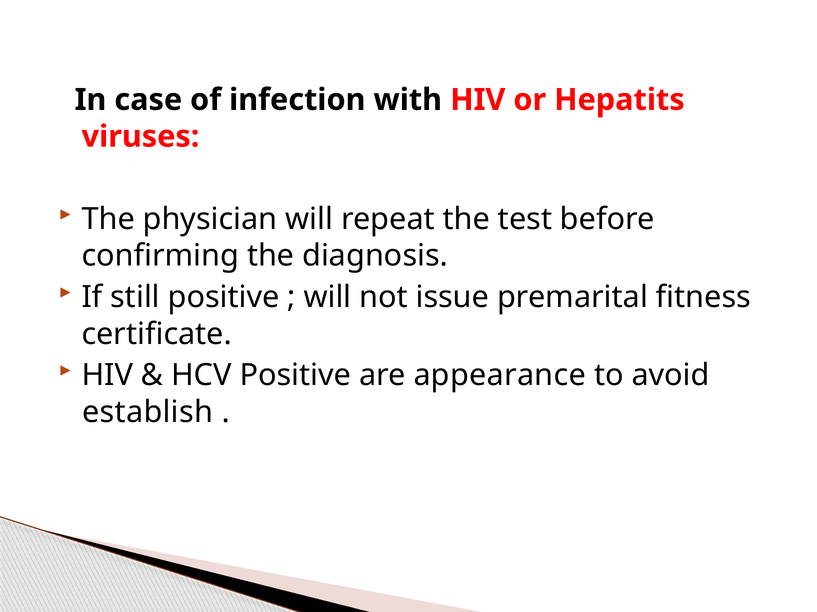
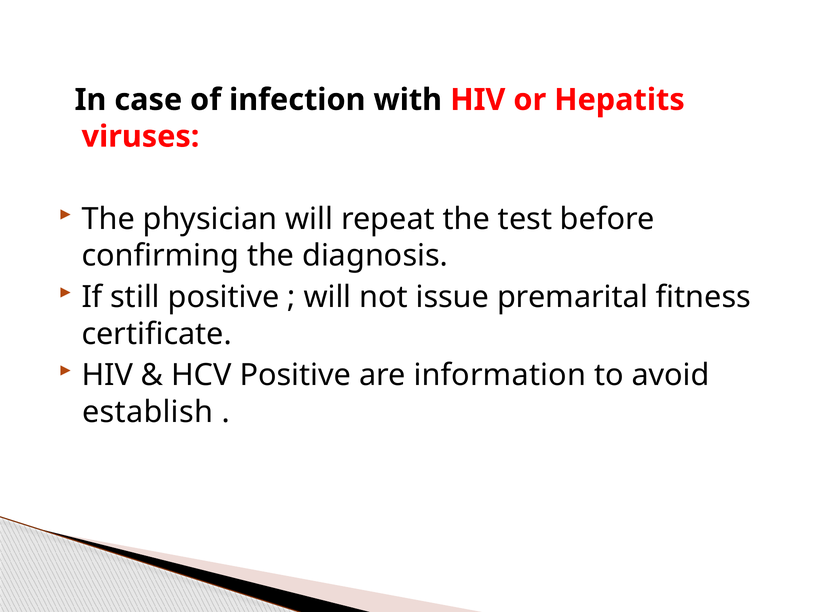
appearance: appearance -> information
